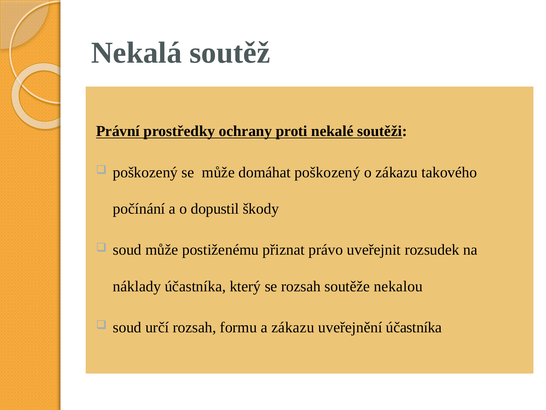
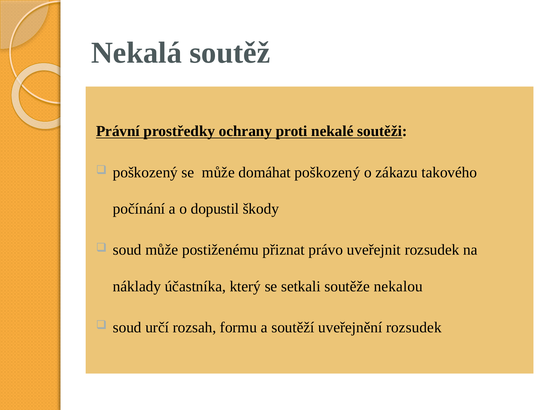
se rozsah: rozsah -> setkali
a zákazu: zákazu -> soutěží
uveřejnění účastníka: účastníka -> rozsudek
